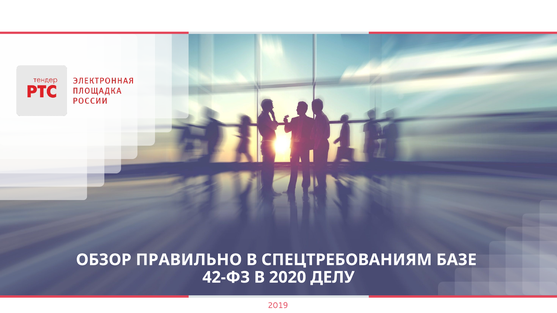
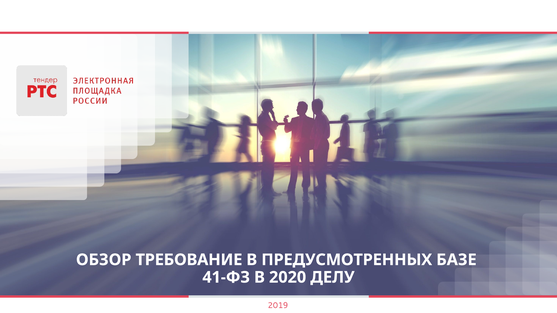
ПРАВИЛЬНО: ПРАВИЛЬНО -> ТРЕБОВАНИЕ
СПЕЦТРЕБОВАНИЯМ: СПЕЦТРЕБОВАНИЯМ -> ПРЕДУСМОТРЕННЫХ
42-ФЗ: 42-ФЗ -> 41-ФЗ
